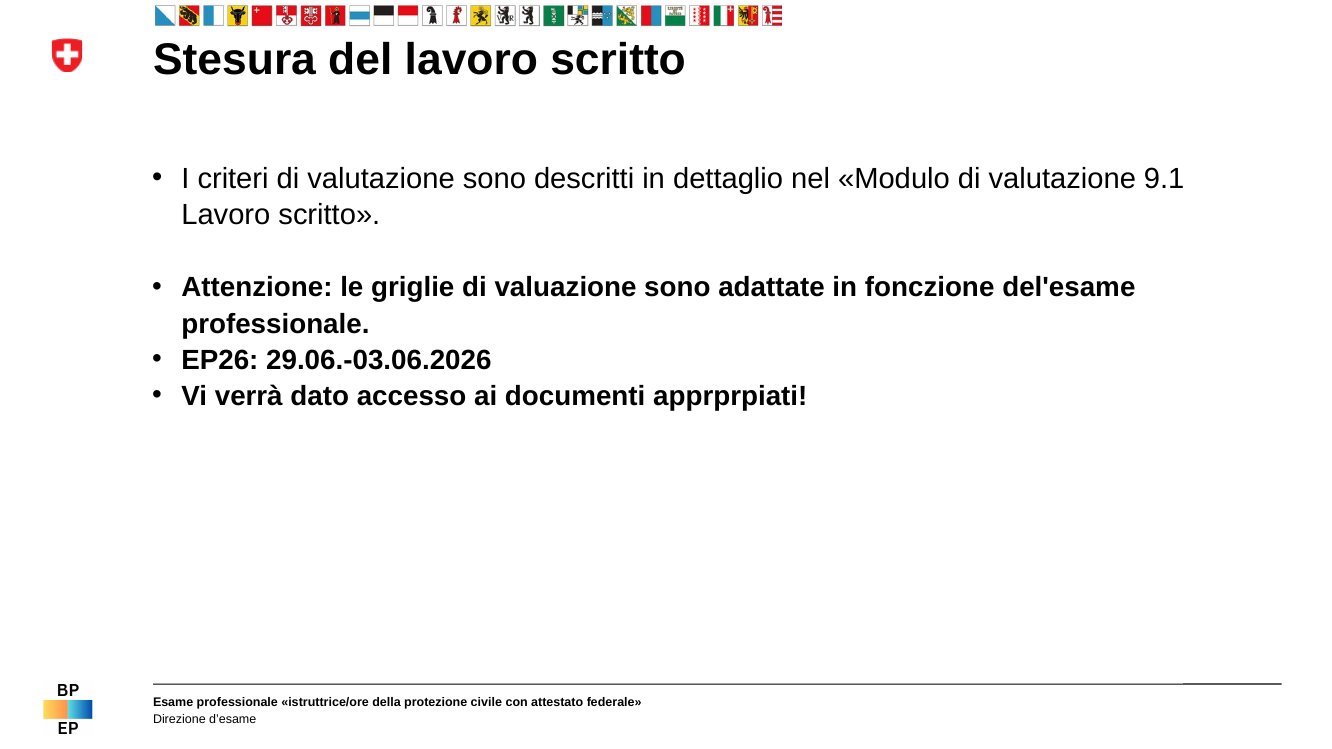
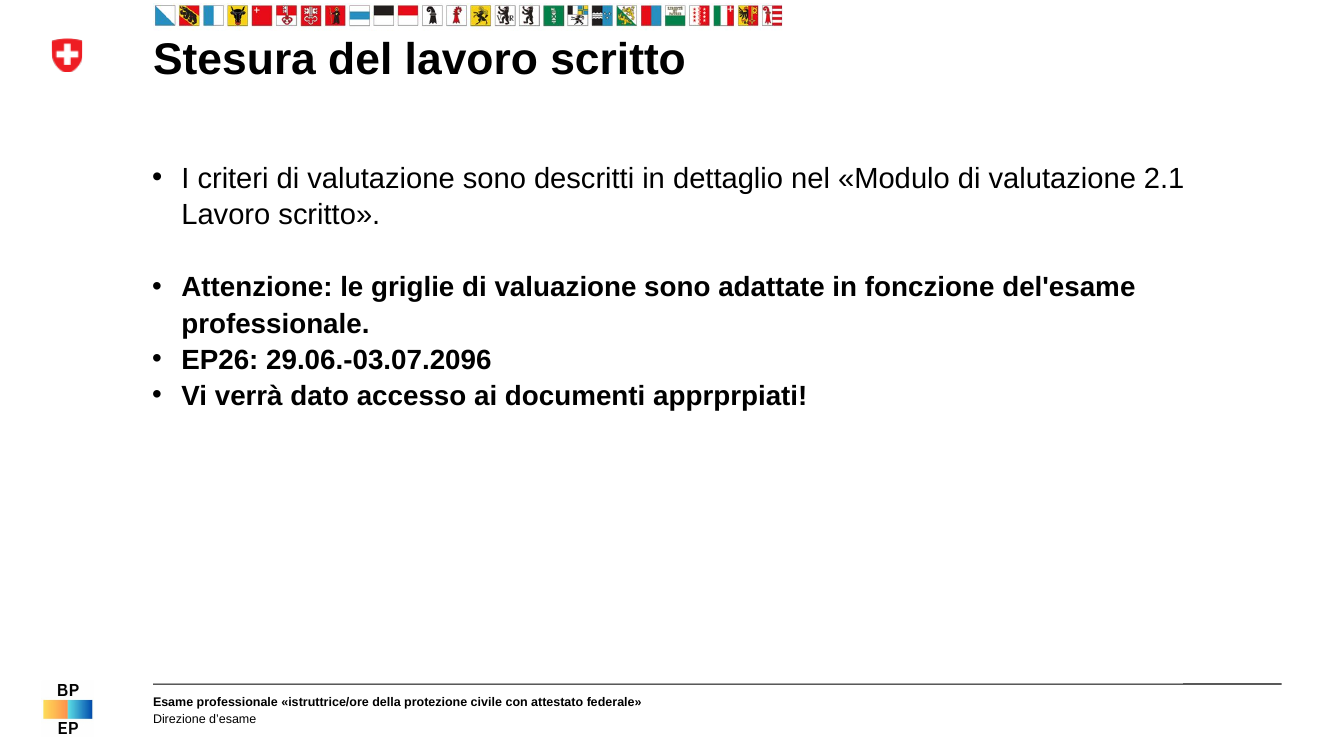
9.1: 9.1 -> 2.1
29.06.-03.06.2026: 29.06.-03.06.2026 -> 29.06.-03.07.2096
